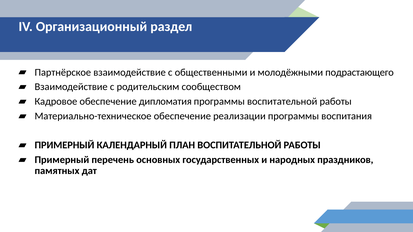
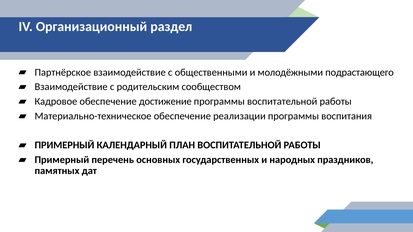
дипломатия: дипломатия -> достижение
